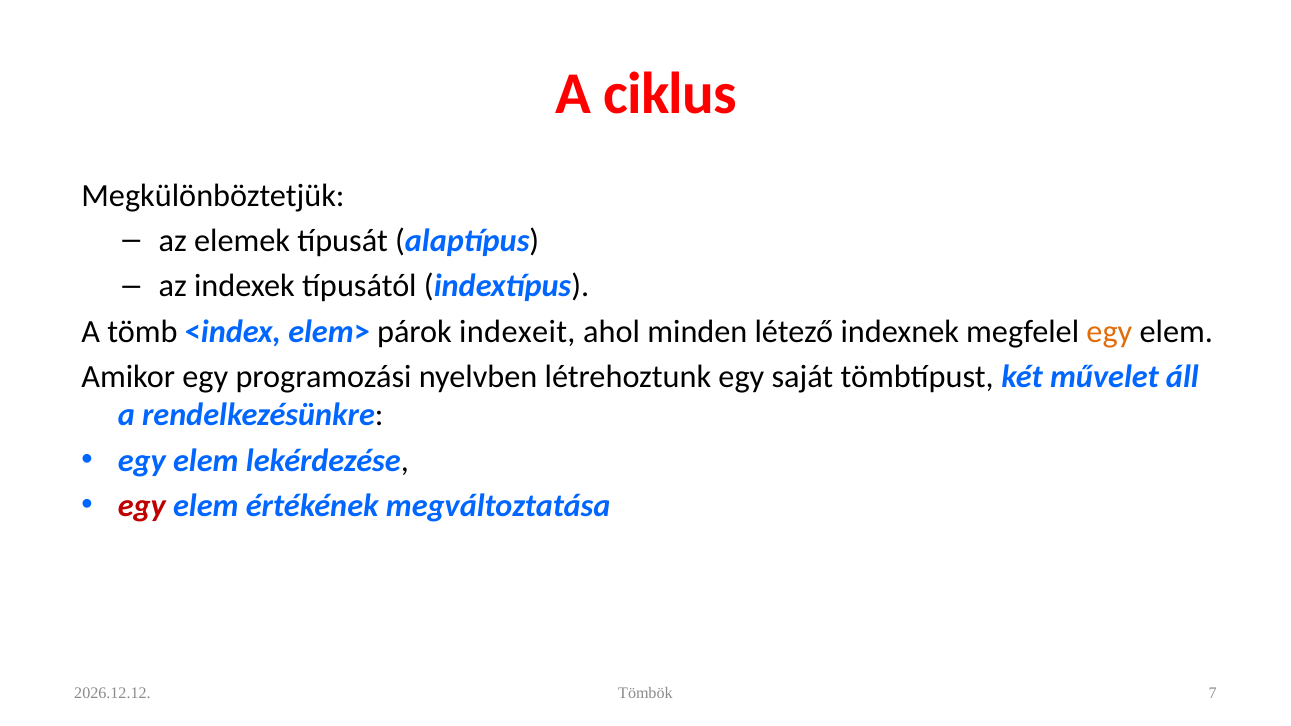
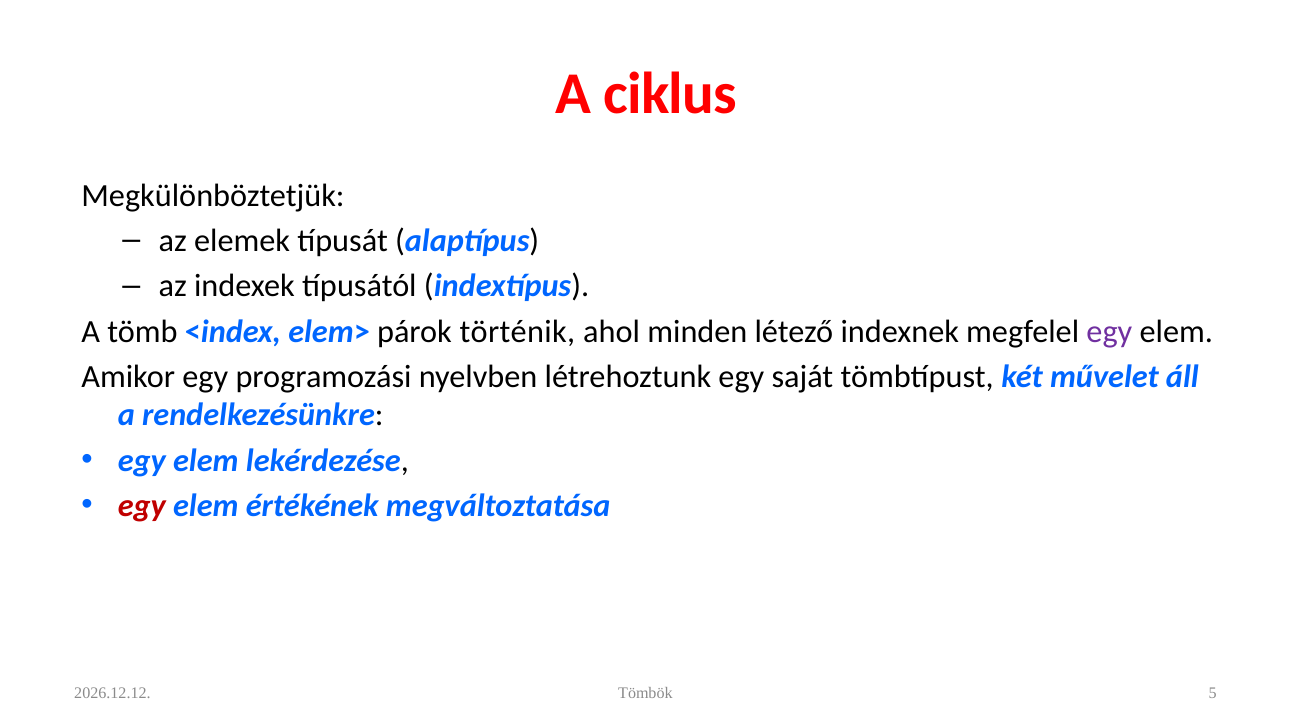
indexeit: indexeit -> történik
egy at (1109, 331) colour: orange -> purple
7: 7 -> 5
